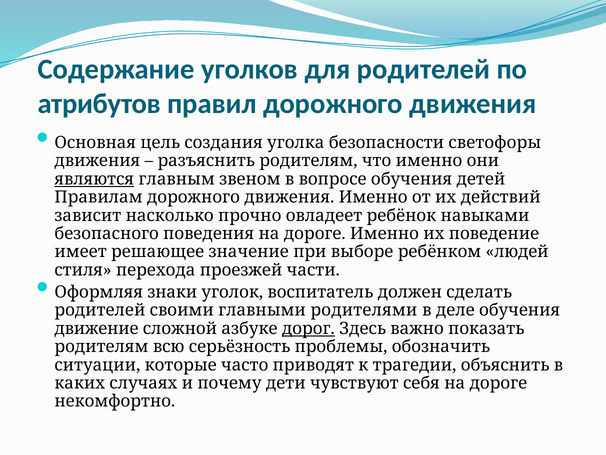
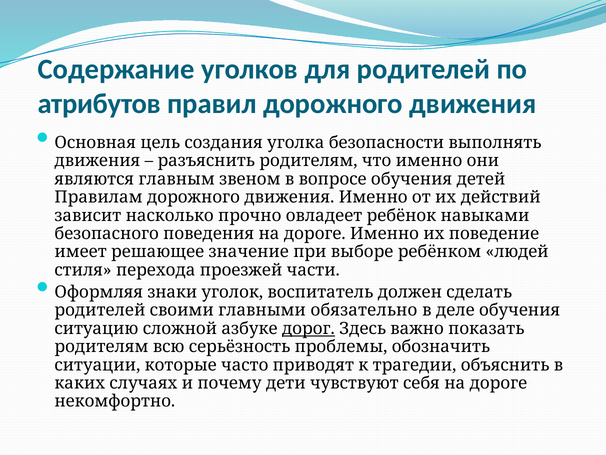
светофоры: светофоры -> выполнять
являются underline: present -> none
родителями: родителями -> обязательно
движение: движение -> ситуацию
